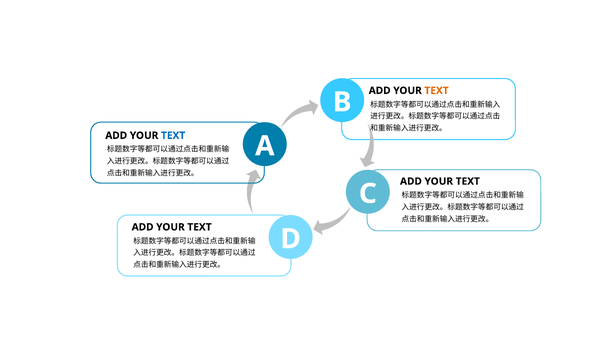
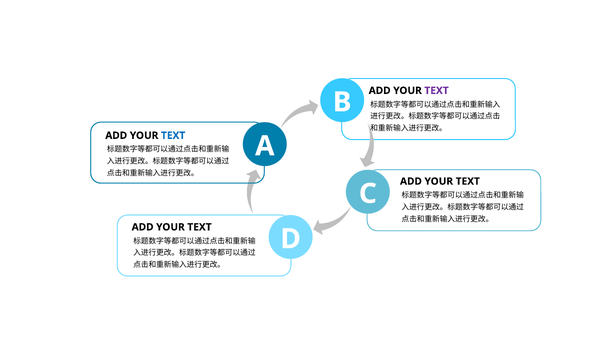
TEXT at (437, 91) colour: orange -> purple
